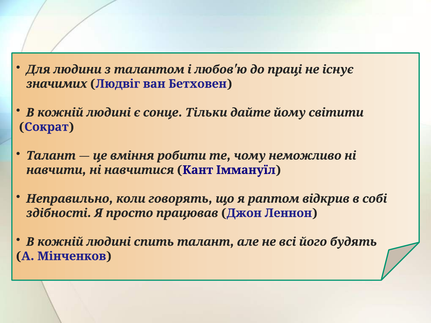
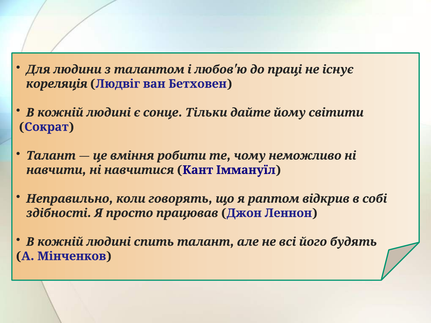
значимих: значимих -> кореляція
